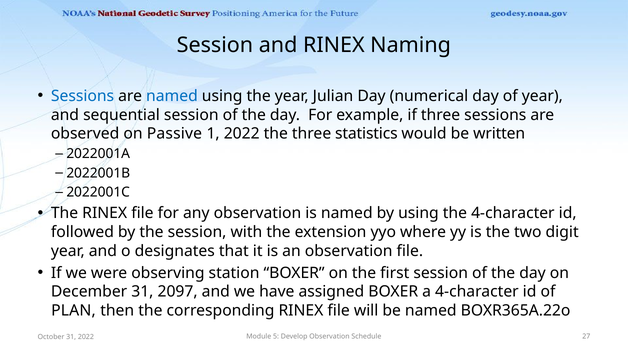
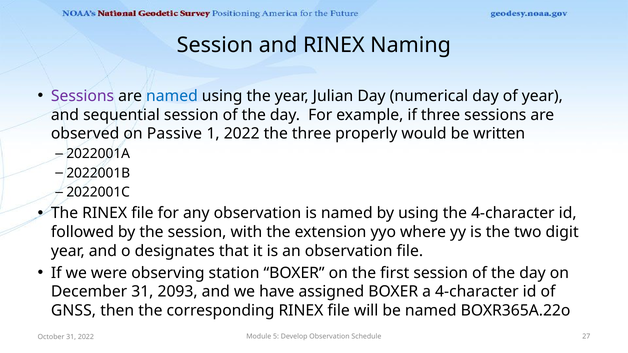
Sessions at (83, 96) colour: blue -> purple
statistics: statistics -> properly
2097: 2097 -> 2093
PLAN: PLAN -> GNSS
